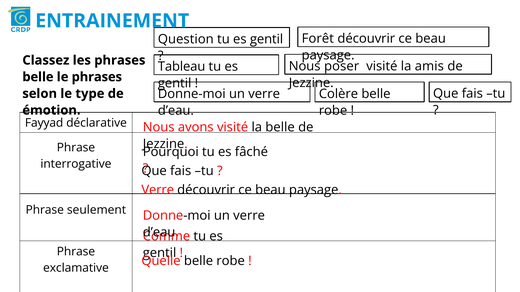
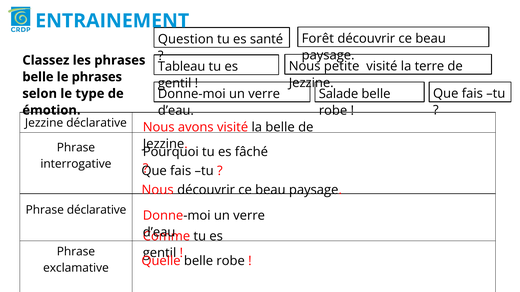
gentil at (267, 39): gentil -> santé
poser: poser -> petite
amis: amis -> terre
Colère: Colère -> Salade
Fayyad at (44, 123): Fayyad -> Jezzine
Verre at (158, 190): Verre -> Nous
Phrase seulement: seulement -> déclarative
